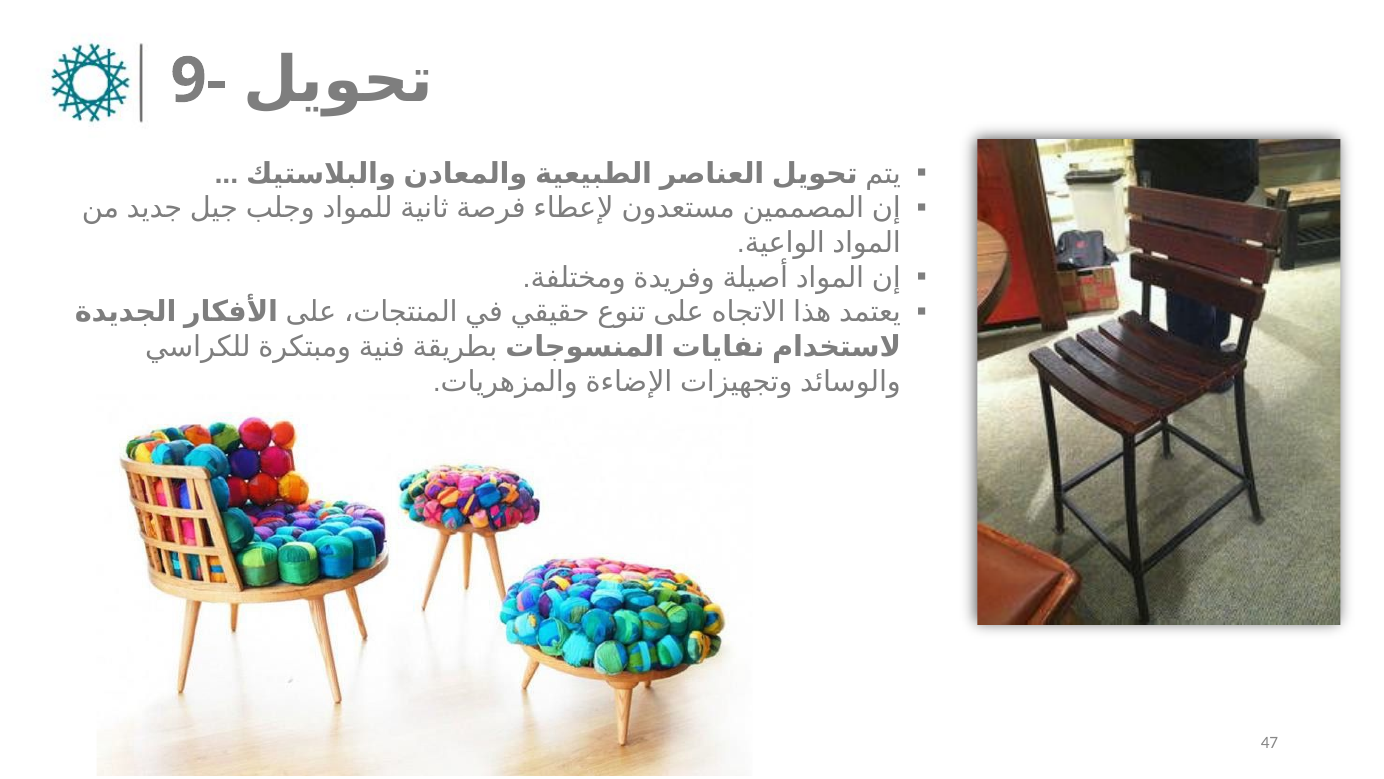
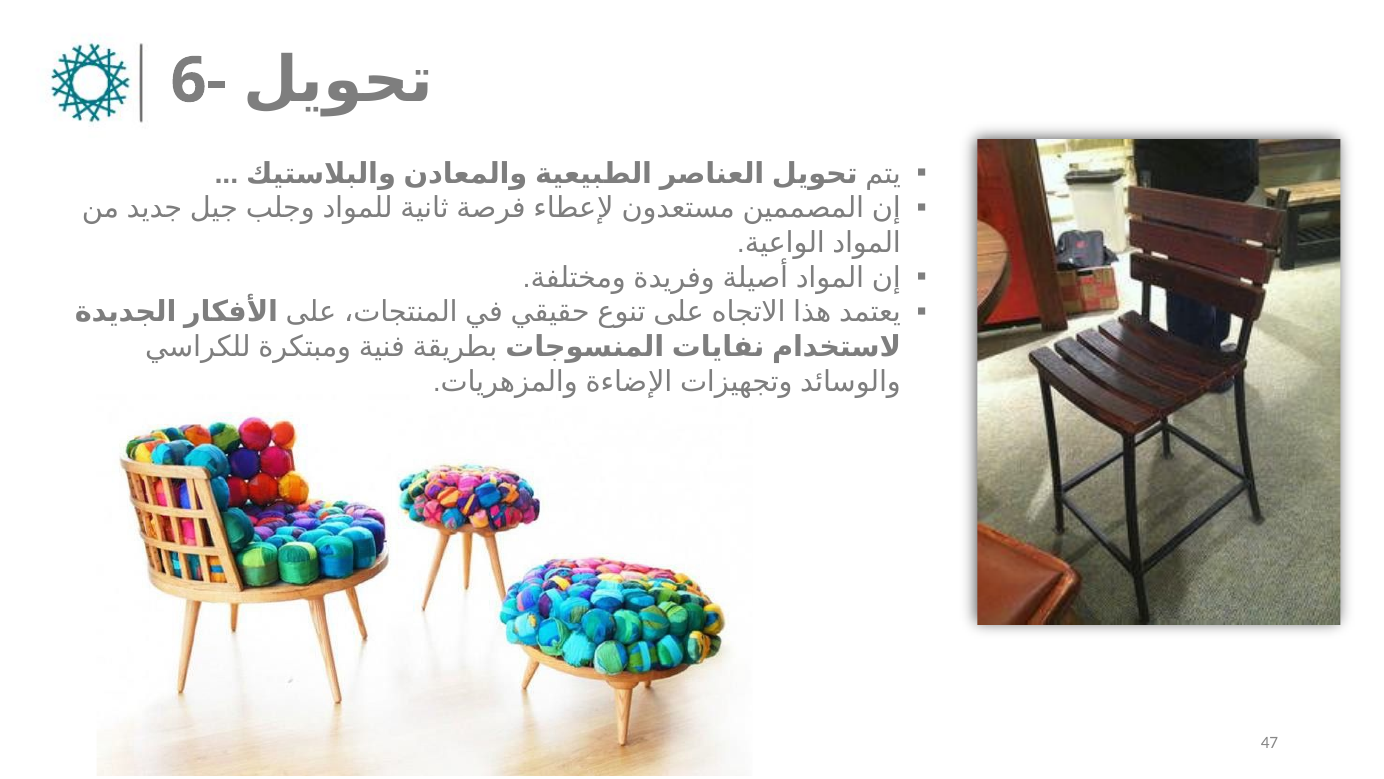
9-: 9- -> 6-
